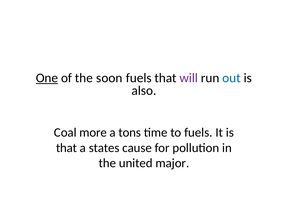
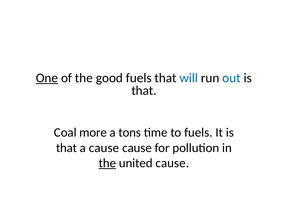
soon: soon -> good
will colour: purple -> blue
also at (144, 91): also -> that
a states: states -> cause
the at (107, 163) underline: none -> present
united major: major -> cause
